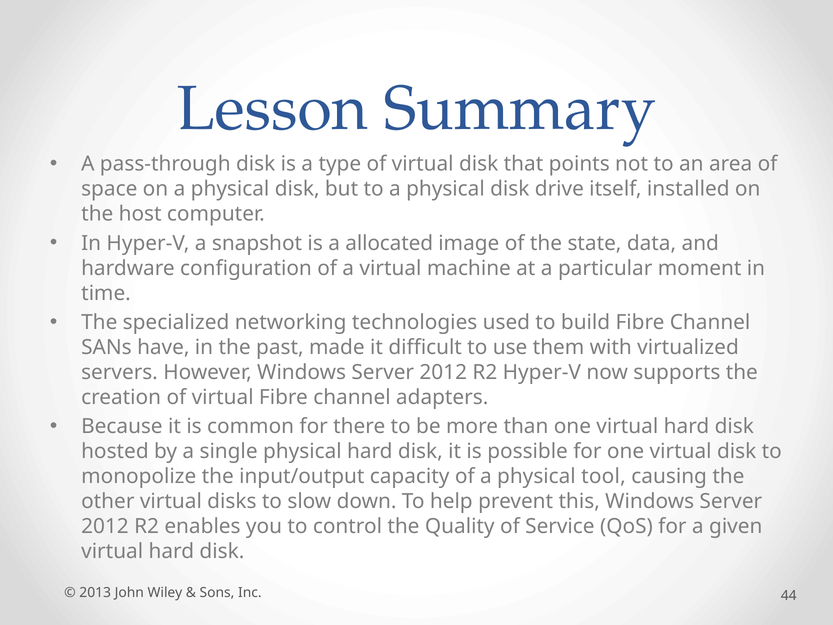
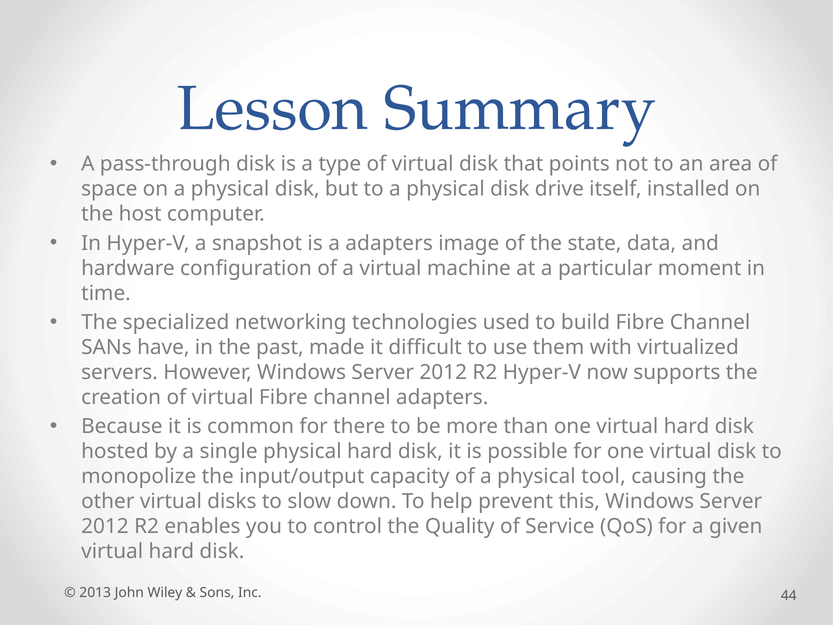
a allocated: allocated -> adapters
